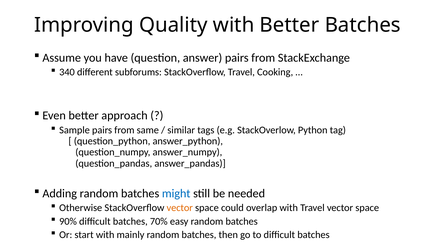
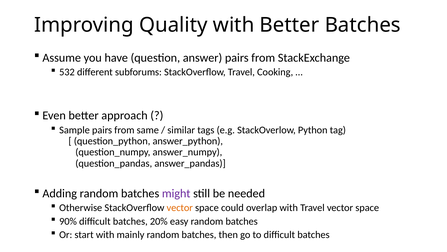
340: 340 -> 532
might colour: blue -> purple
70%: 70% -> 20%
